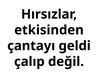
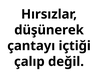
etkisinden: etkisinden -> düşünerek
geldi: geldi -> içtiği
